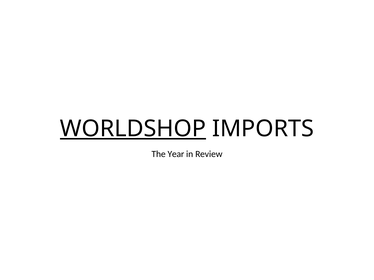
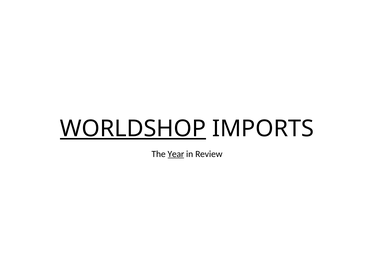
Year underline: none -> present
